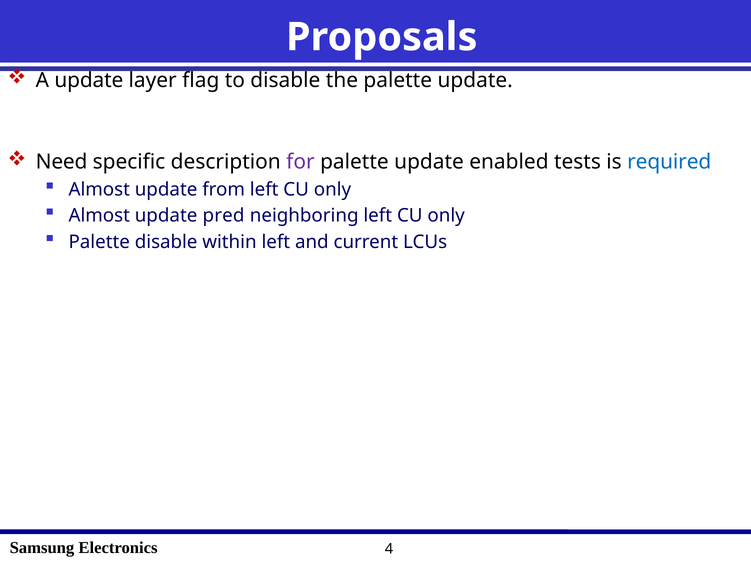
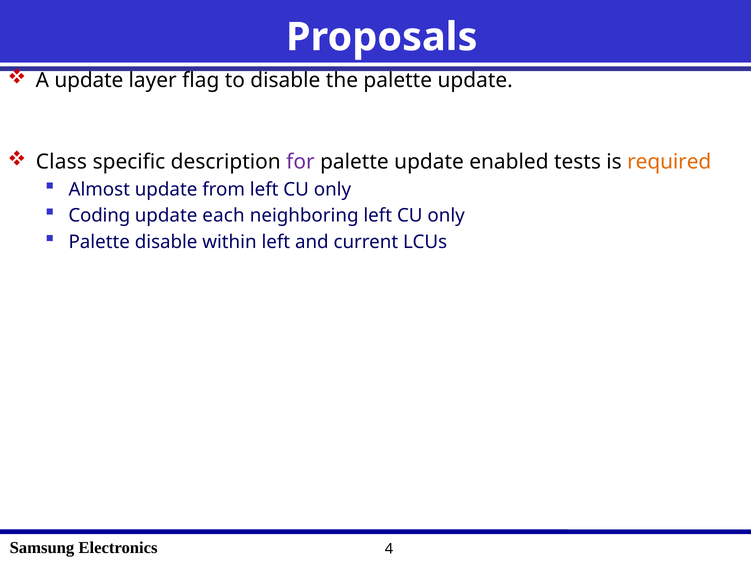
Need: Need -> Class
required colour: blue -> orange
Almost at (99, 216): Almost -> Coding
pred: pred -> each
